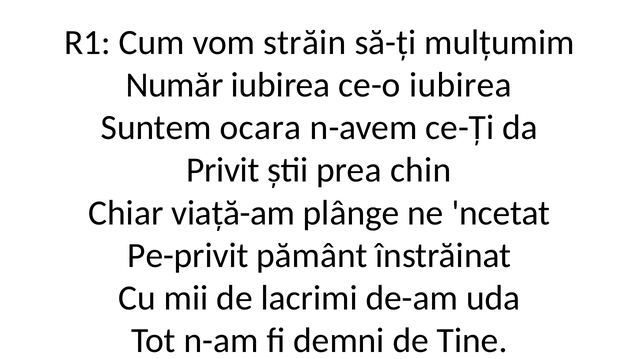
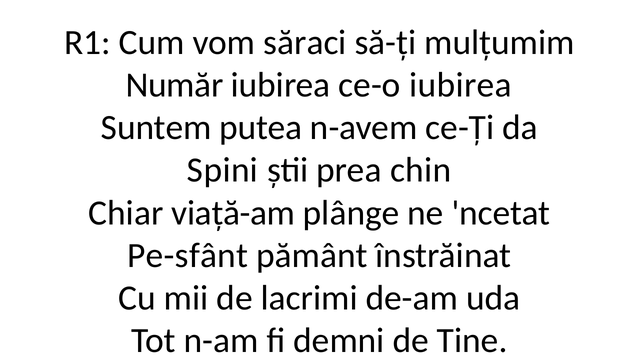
străin: străin -> săraci
ocara: ocara -> putea
Privit: Privit -> Spini
Pe-privit: Pe-privit -> Pe-sfânt
